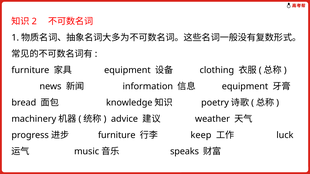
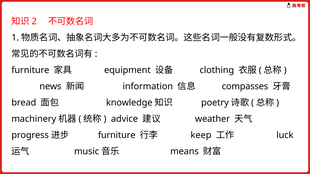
equipment at (245, 87): equipment -> compasses
speaks: speaks -> means
